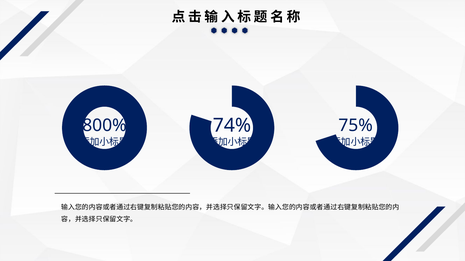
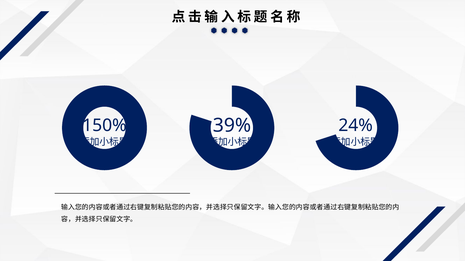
74%: 74% -> 39%
800%: 800% -> 150%
75%: 75% -> 24%
